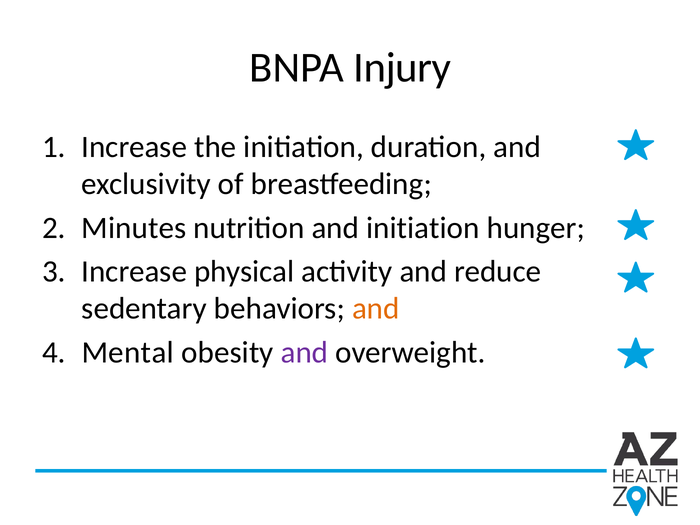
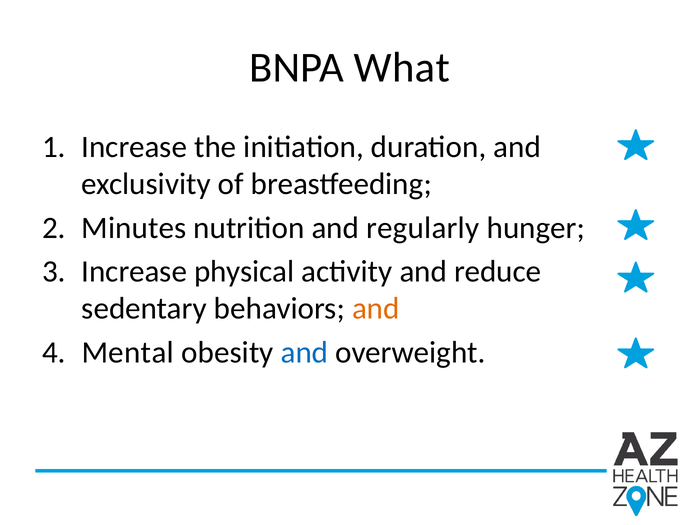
Injury: Injury -> What
and initiation: initiation -> regularly
and at (304, 352) colour: purple -> blue
